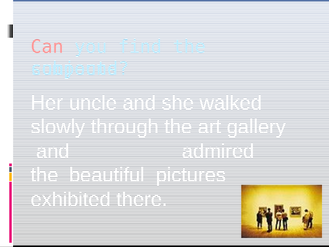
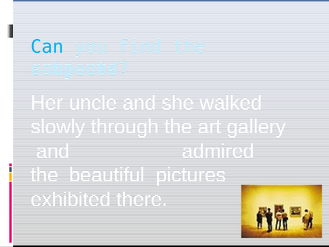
Can colour: pink -> light blue
